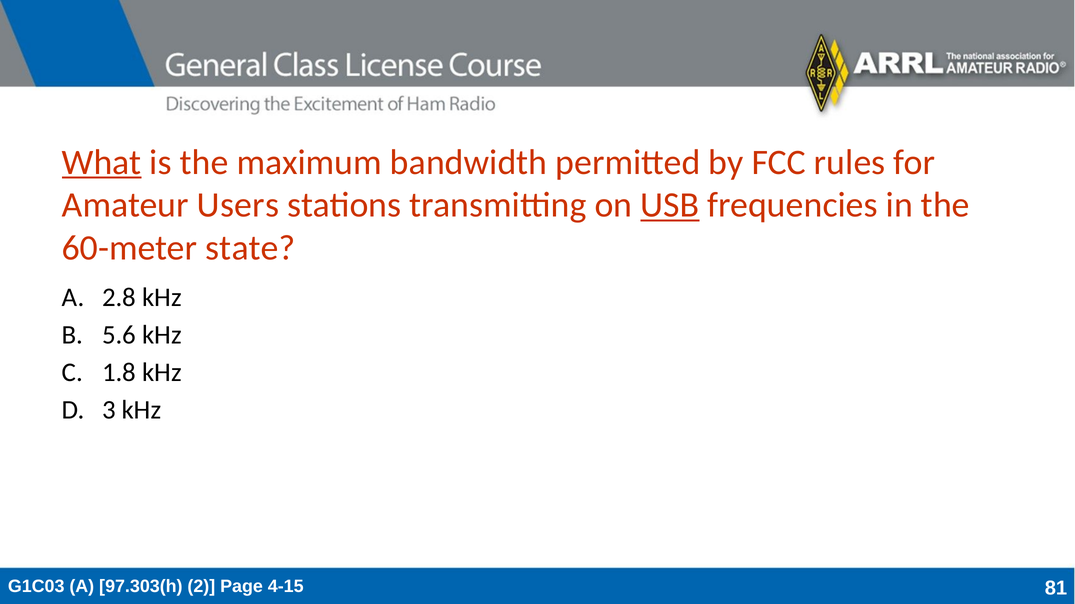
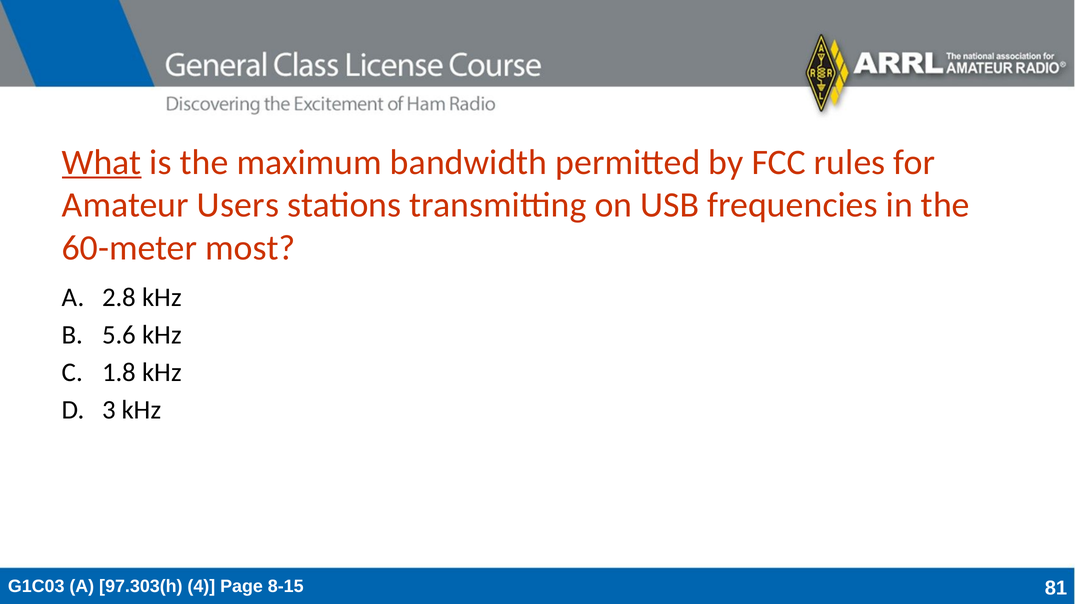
USB underline: present -> none
state: state -> most
2: 2 -> 4
4-15: 4-15 -> 8-15
